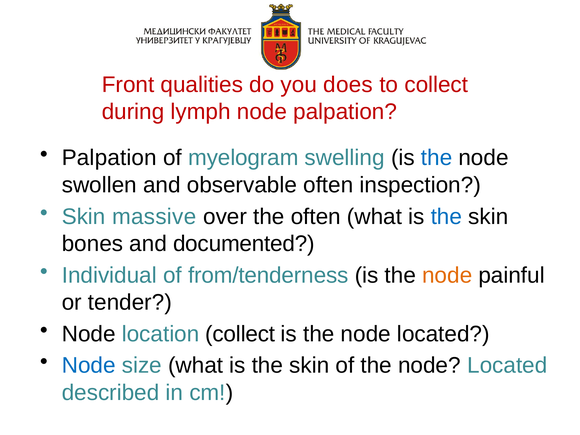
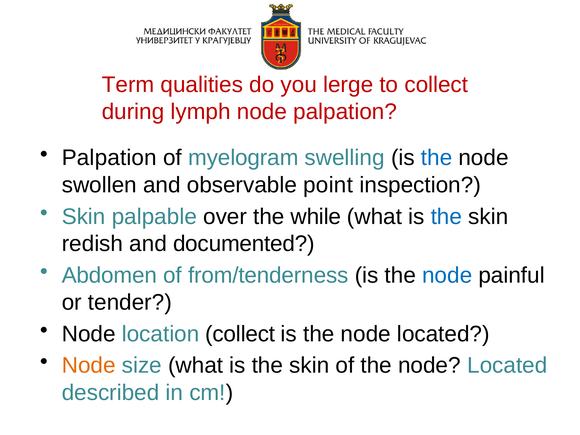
Front: Front -> Term
does: does -> lerge
observable often: often -> point
massive: massive -> palpable
the often: often -> while
bones: bones -> redish
Individual: Individual -> Abdomen
node at (447, 275) colour: orange -> blue
Node at (89, 366) colour: blue -> orange
